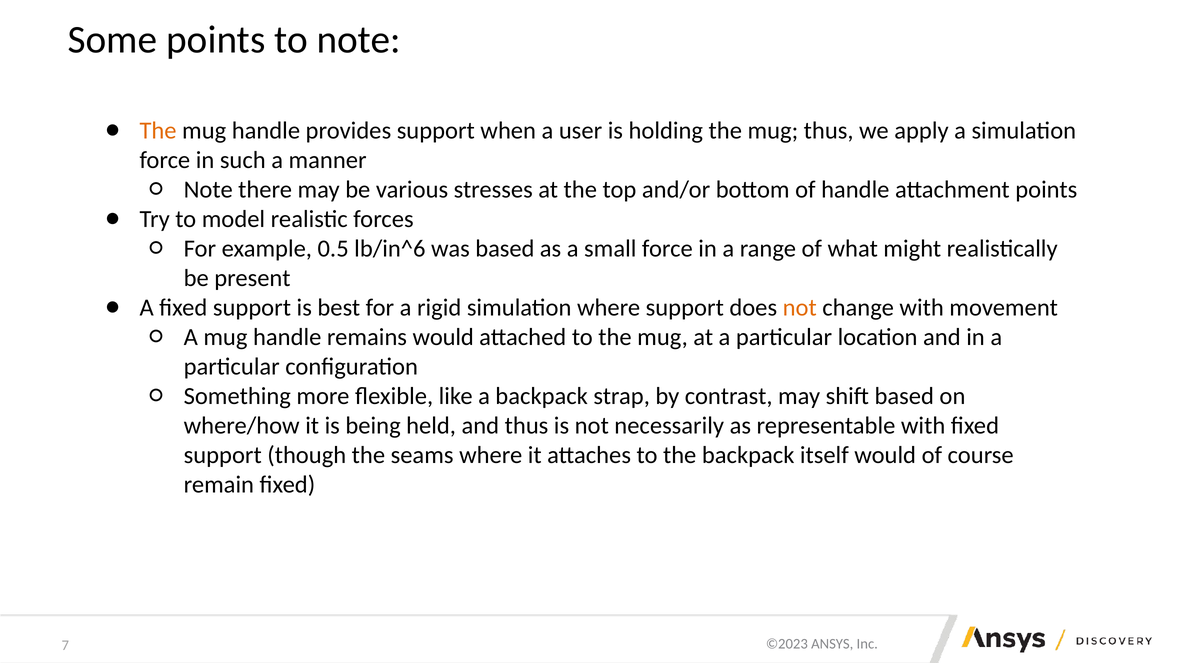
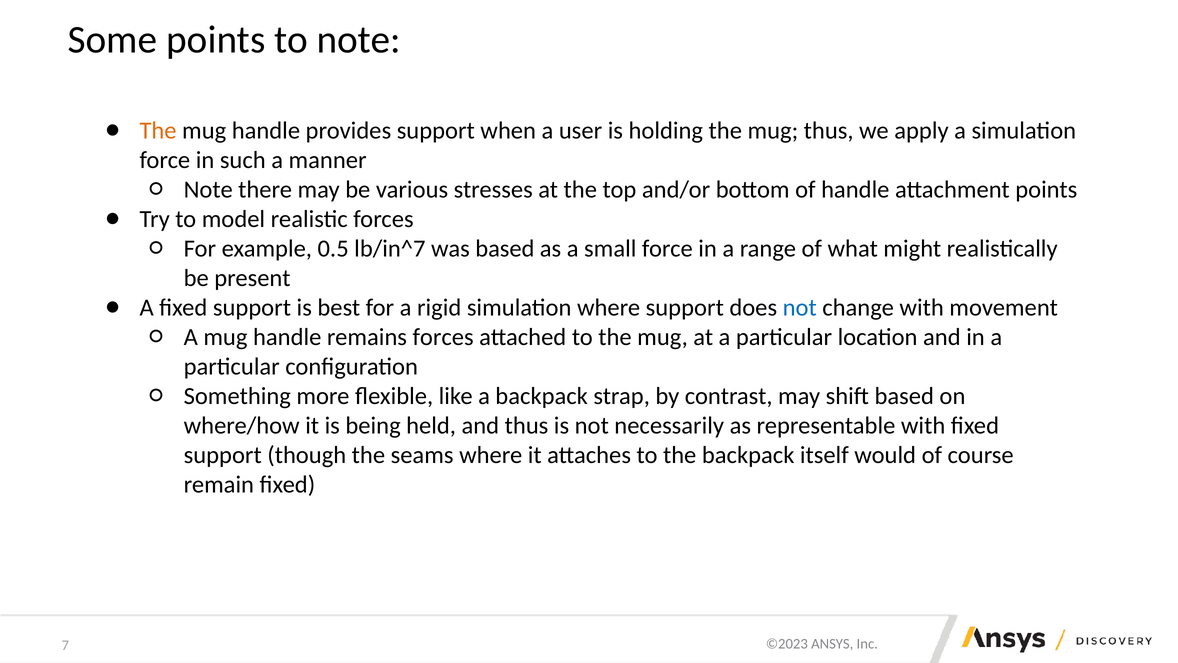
lb/in^6: lb/in^6 -> lb/in^7
not at (800, 307) colour: orange -> blue
remains would: would -> forces
